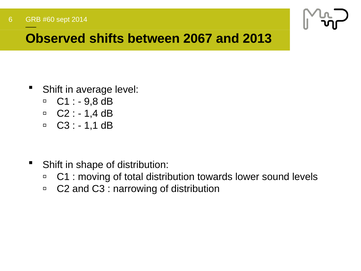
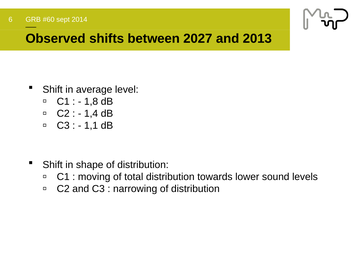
2067: 2067 -> 2027
9,8: 9,8 -> 1,8
